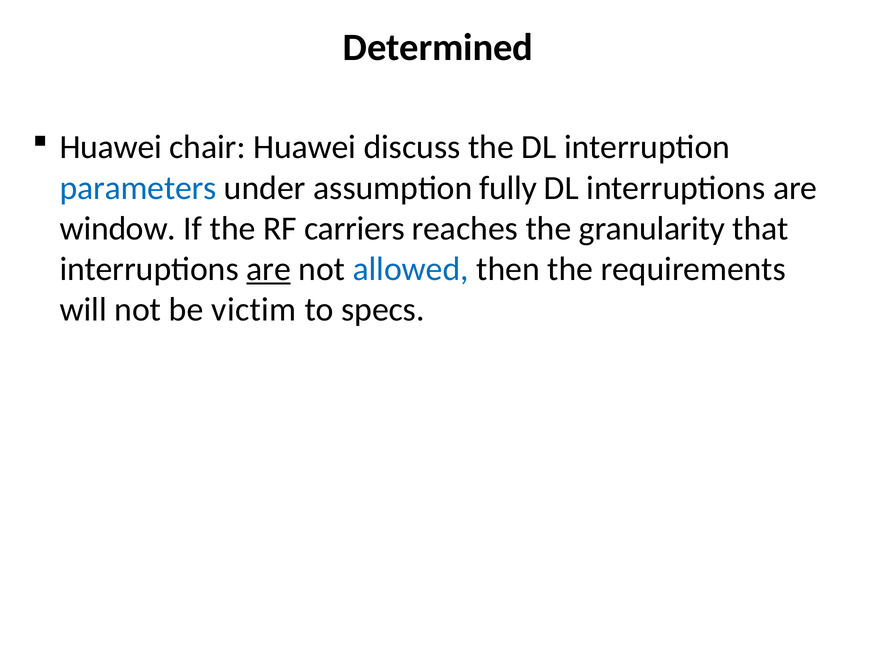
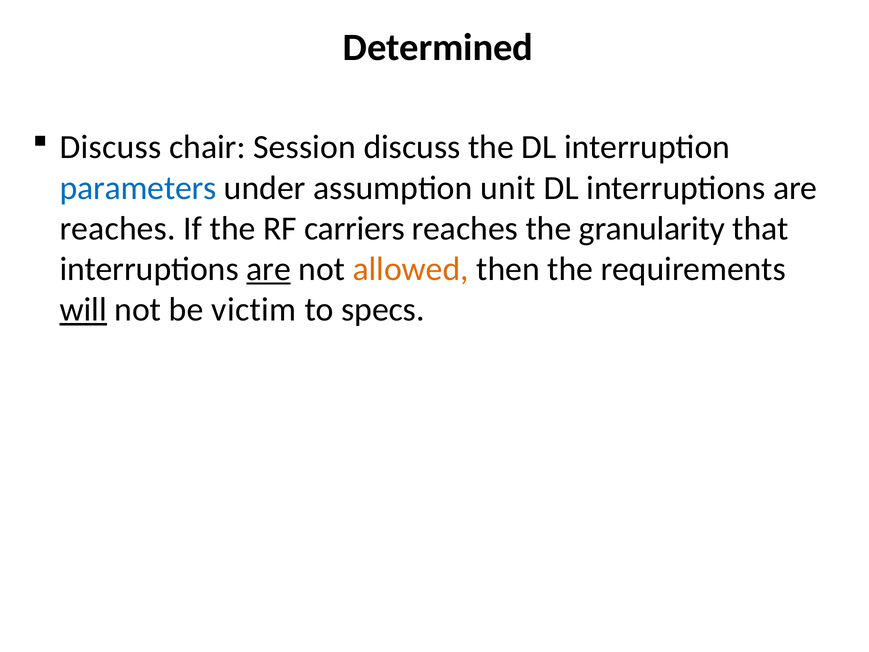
Huawei at (111, 147): Huawei -> Discuss
chair Huawei: Huawei -> Session
fully: fully -> unit
window at (118, 228): window -> reaches
allowed colour: blue -> orange
will underline: none -> present
